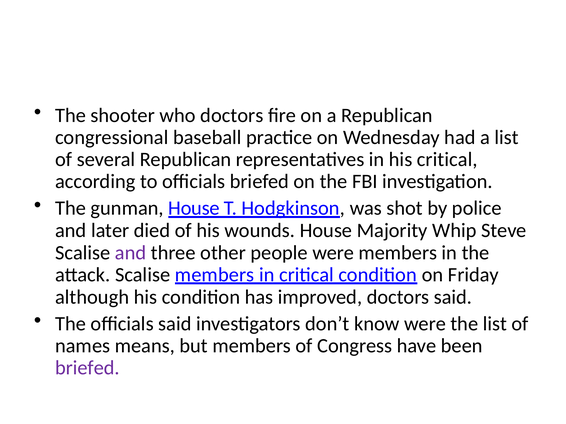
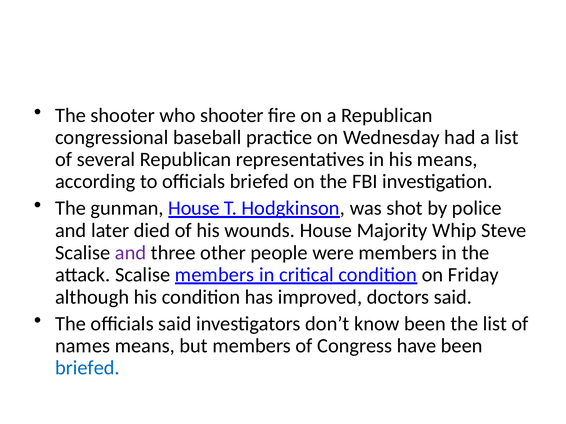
who doctors: doctors -> shooter
his critical: critical -> means
know were: were -> been
briefed at (87, 368) colour: purple -> blue
